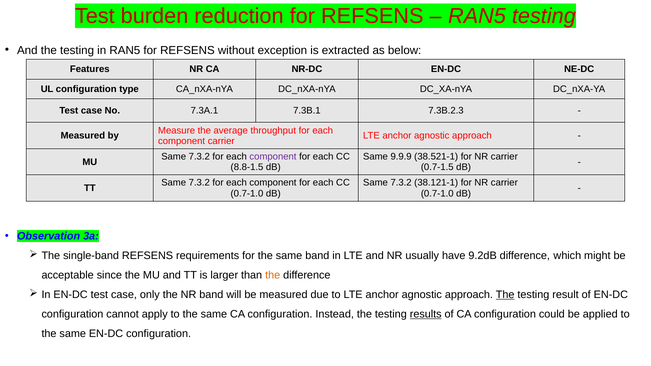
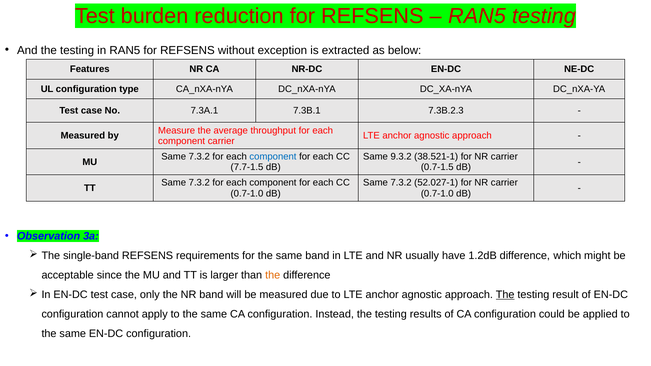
component at (273, 157) colour: purple -> blue
9.9.9: 9.9.9 -> 9.3.2
8.8-1.5: 8.8-1.5 -> 7.7-1.5
38.121-1: 38.121-1 -> 52.027-1
9.2dB: 9.2dB -> 1.2dB
results underline: present -> none
